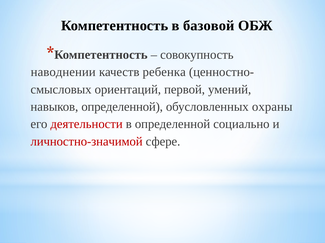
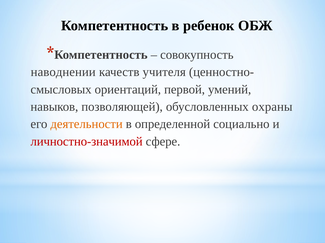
базовой: базовой -> ребенок
ребенка: ребенка -> учителя
навыков определенной: определенной -> позволяющей
деятельности colour: red -> orange
